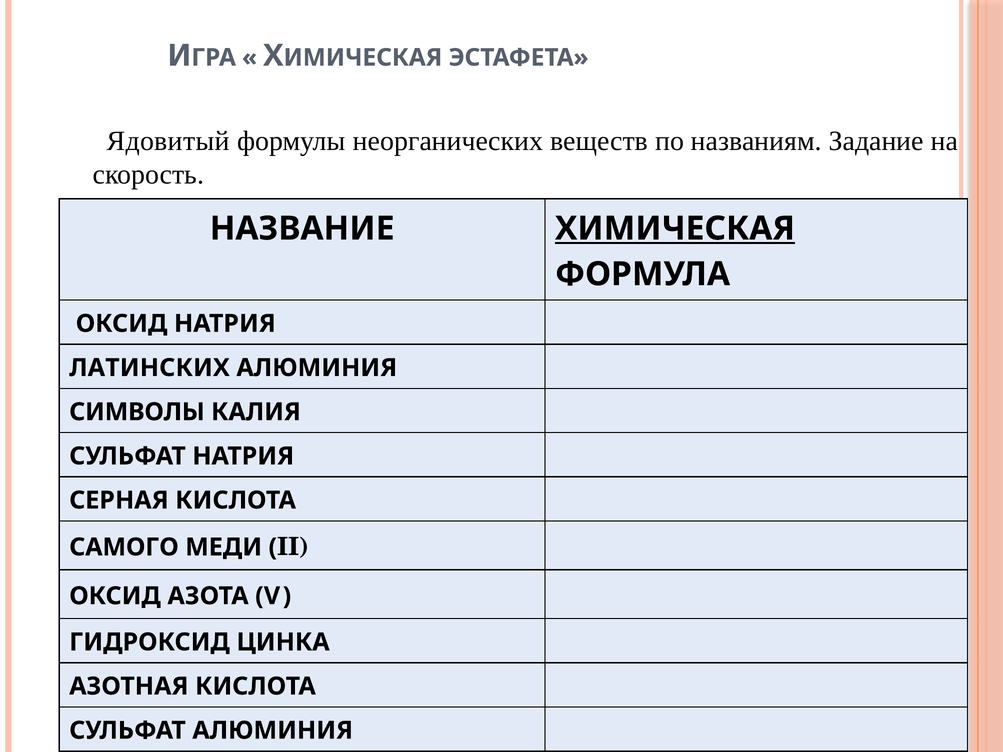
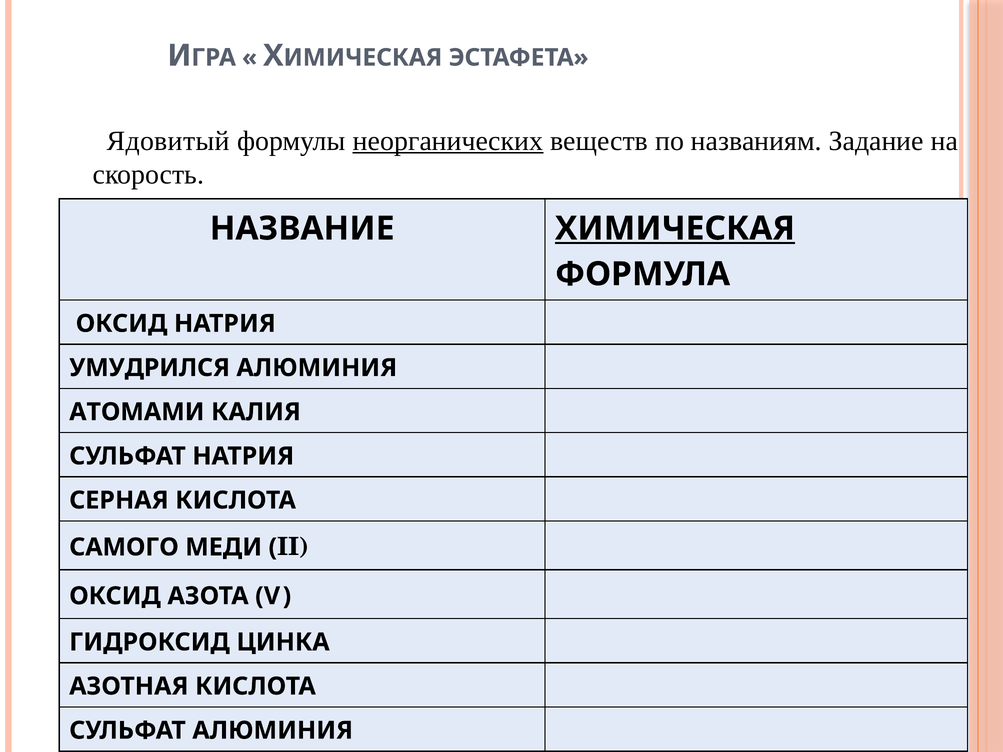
неорганических underline: none -> present
ЛАТИНСКИХ: ЛАТИНСКИХ -> УМУДРИЛСЯ
СИМВОЛЫ: СИМВОЛЫ -> АТОМАМИ
